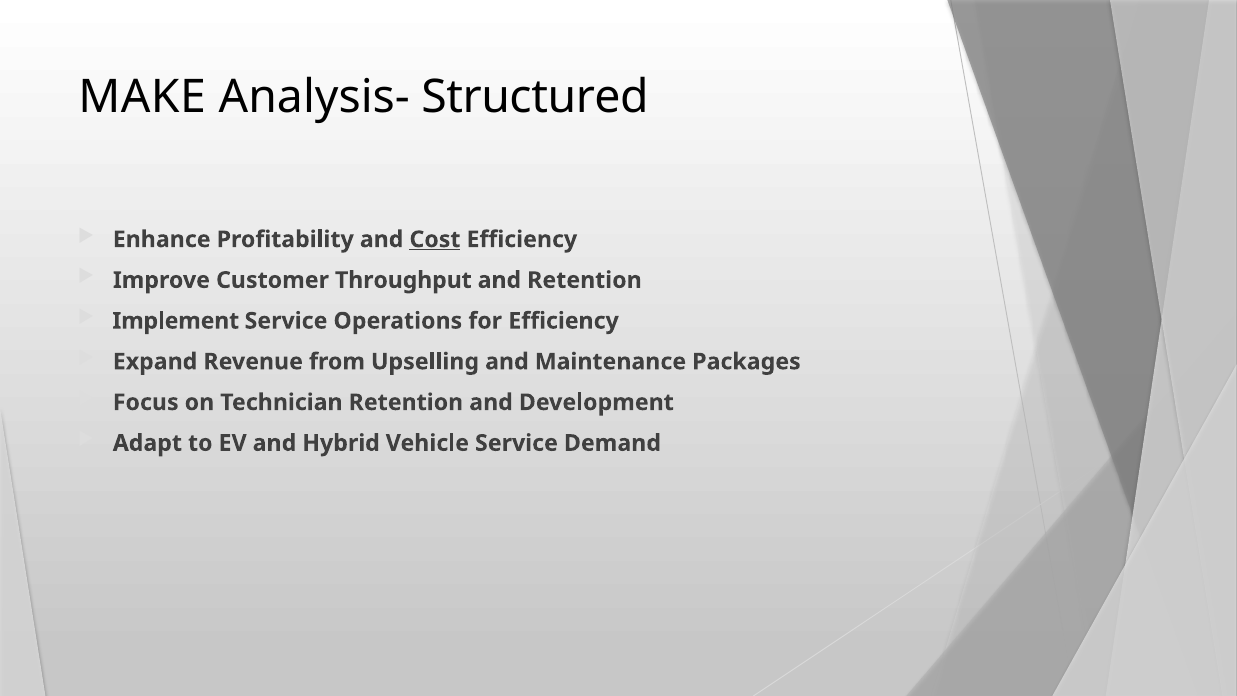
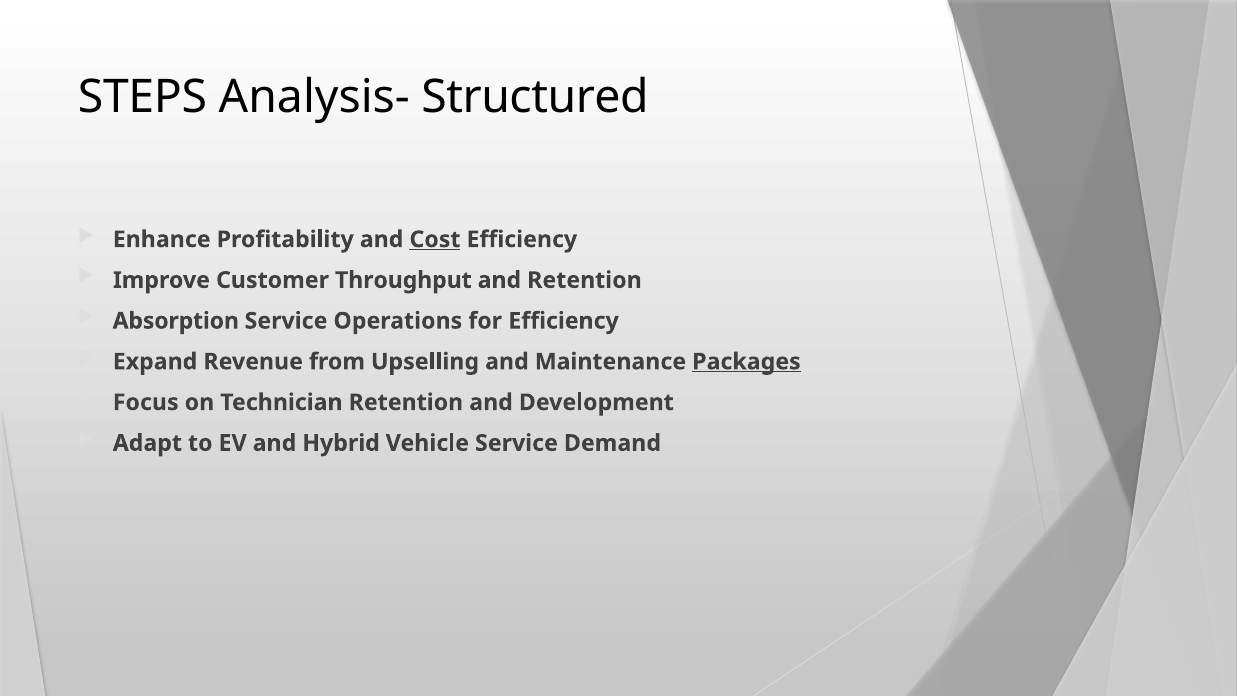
MAKE: MAKE -> STEPS
Implement: Implement -> Absorption
Packages underline: none -> present
